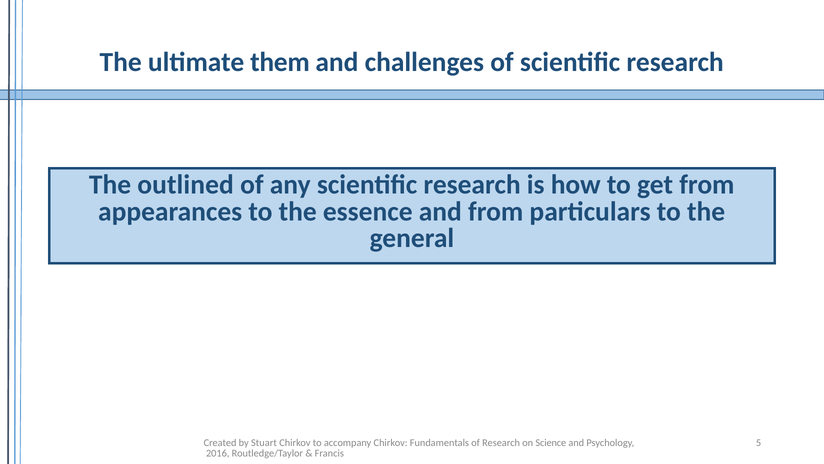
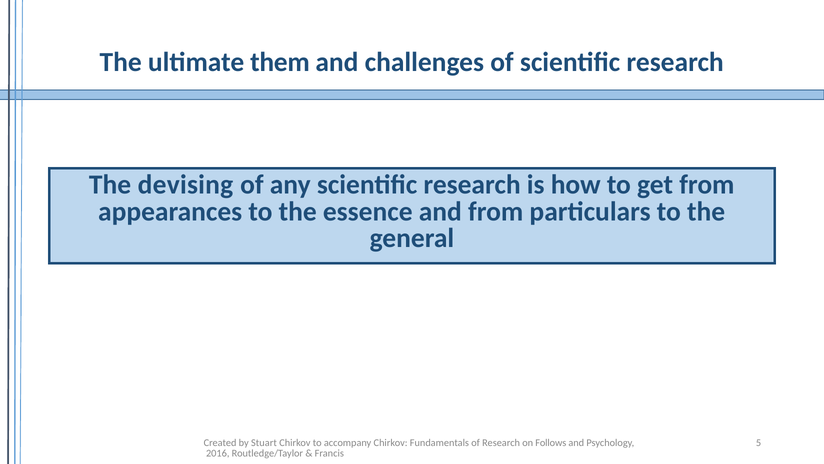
outlined: outlined -> devising
Science: Science -> Follows
